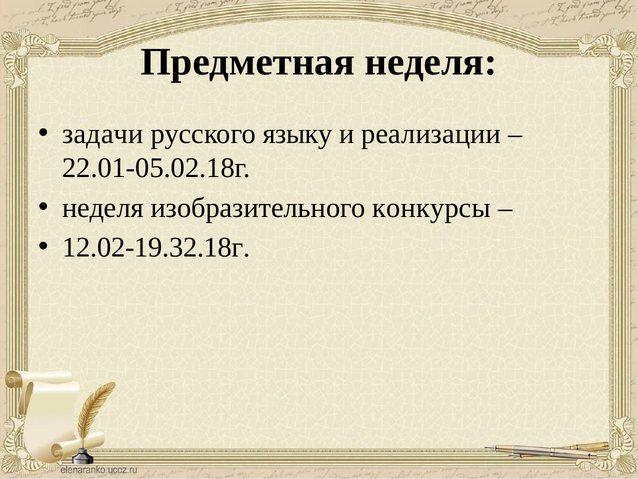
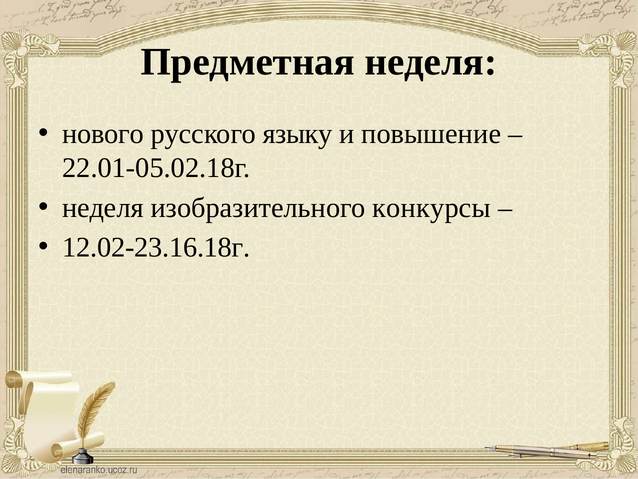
задачи: задачи -> нового
реализации: реализации -> повышение
12.02-19.32.18г: 12.02-19.32.18г -> 12.02-23.16.18г
